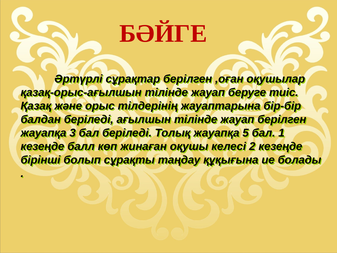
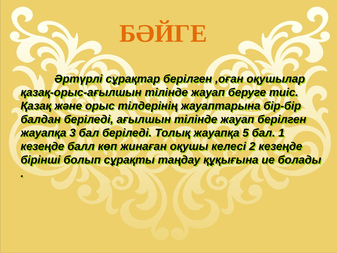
БӘЙГЕ colour: red -> orange
